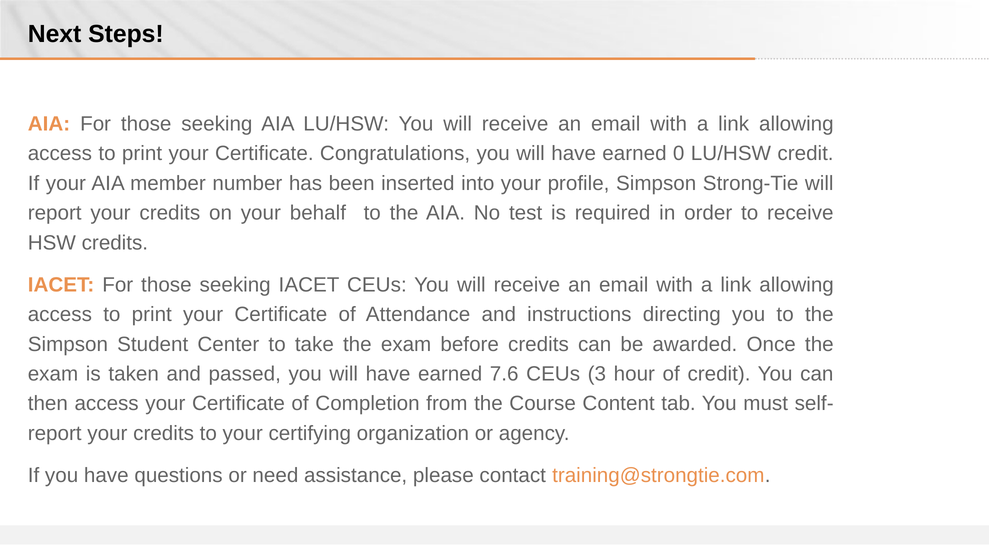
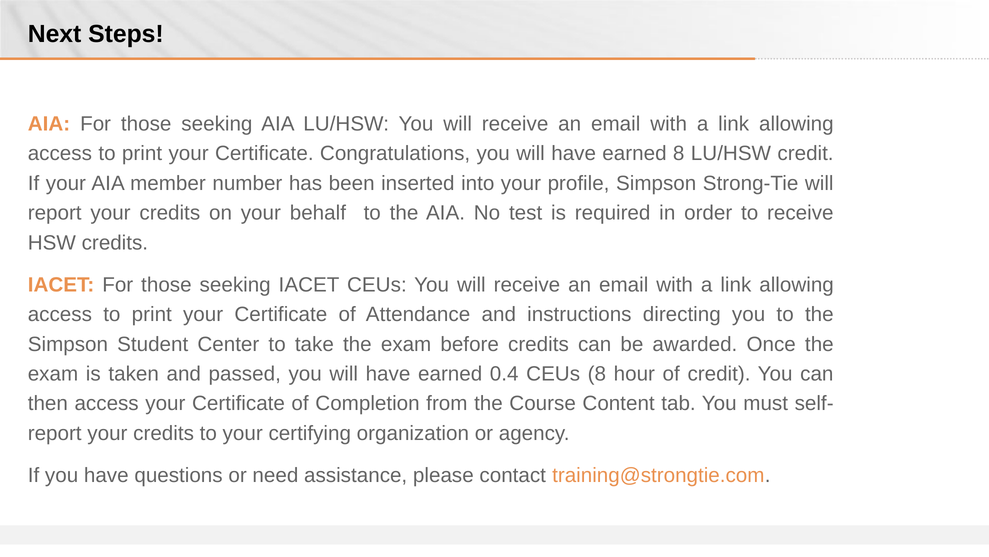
earned 0: 0 -> 8
7.6: 7.6 -> 0.4
CEUs 3: 3 -> 8
